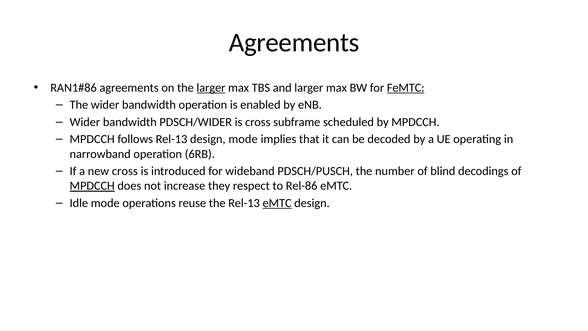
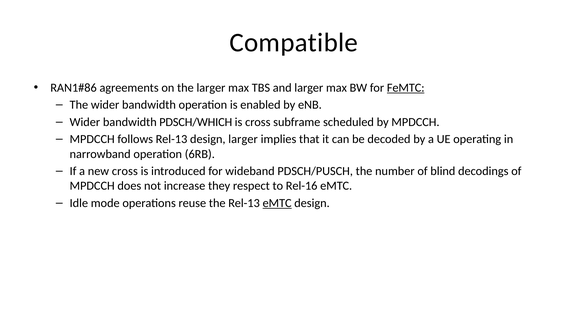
Agreements at (294, 43): Agreements -> Compatible
larger at (211, 88) underline: present -> none
PDSCH/WIDER: PDSCH/WIDER -> PDSCH/WHICH
design mode: mode -> larger
MPDCCH at (92, 186) underline: present -> none
Rel-86: Rel-86 -> Rel-16
